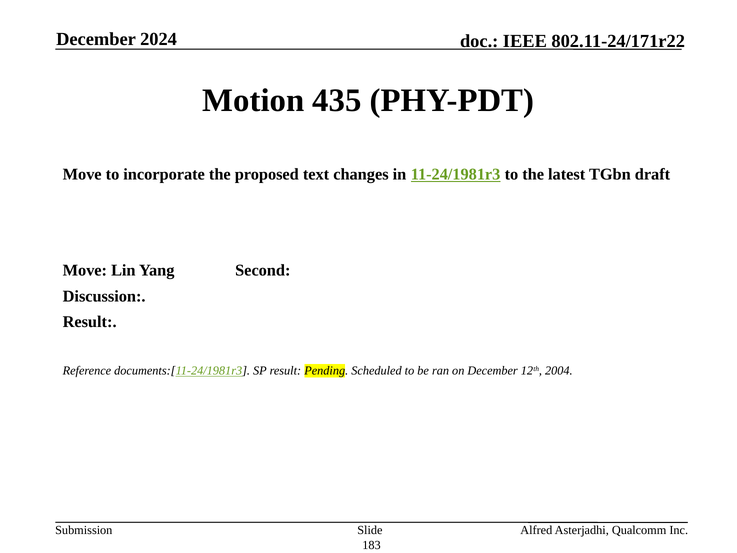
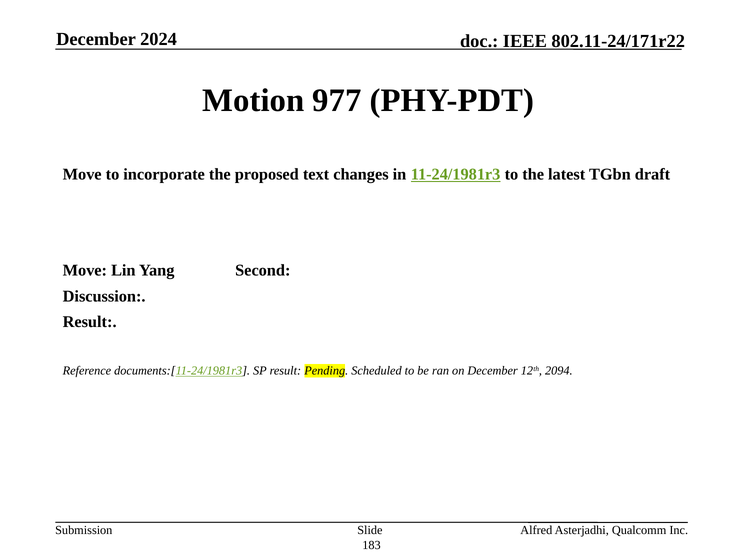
435: 435 -> 977
2004: 2004 -> 2094
